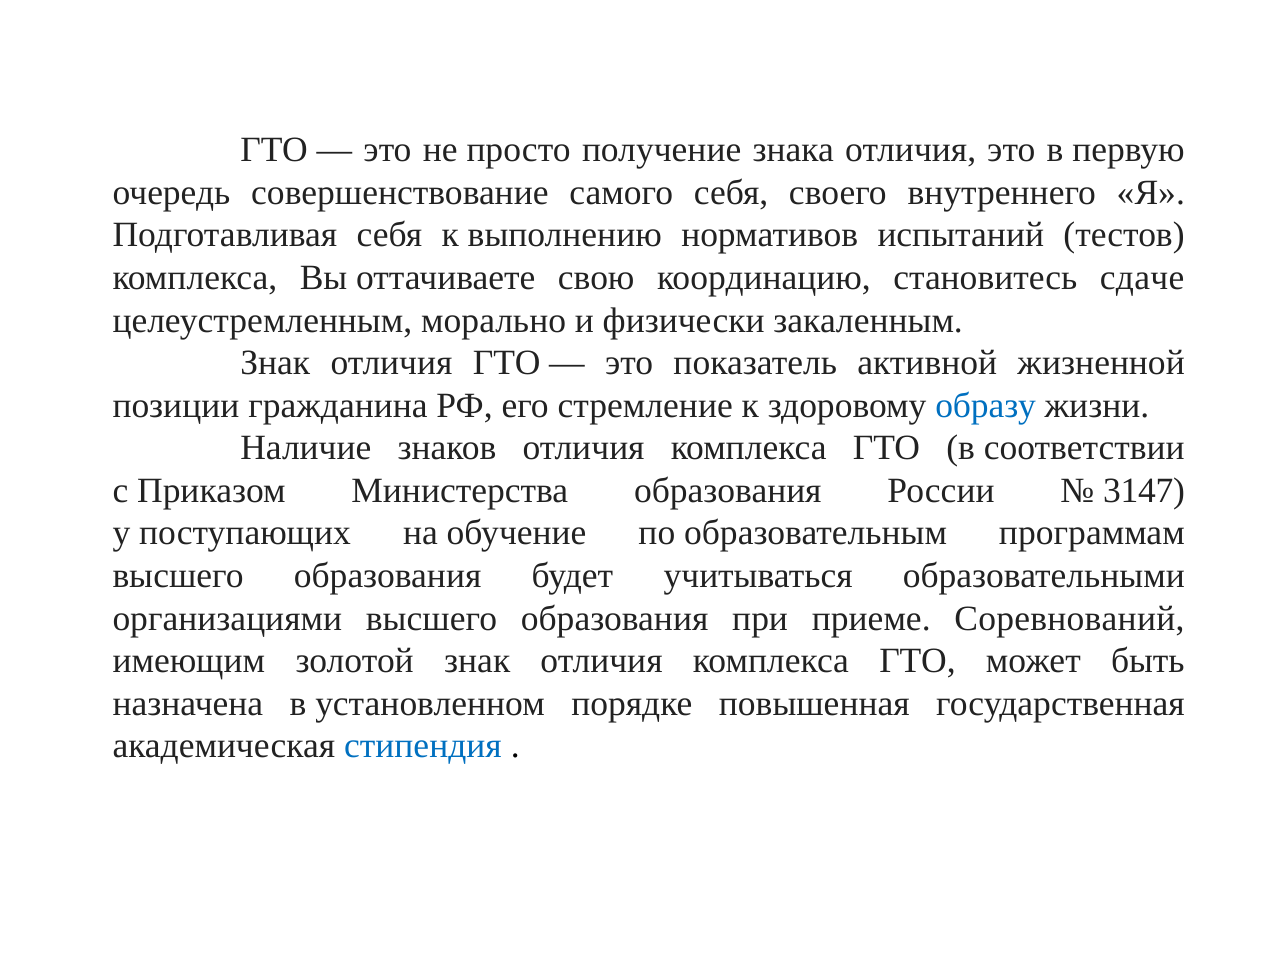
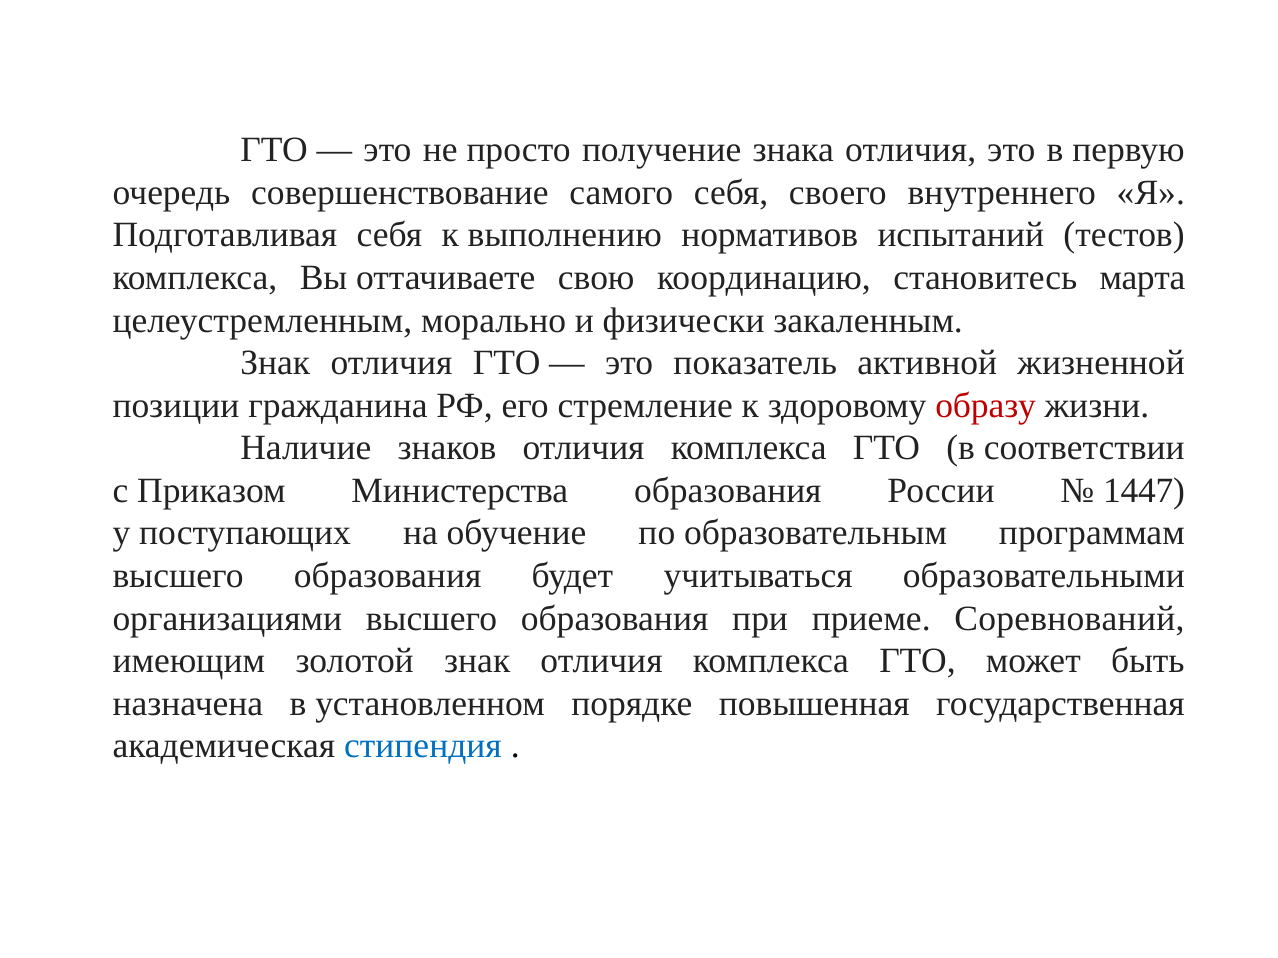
сдаче: сдаче -> марта
образу colour: blue -> red
3147: 3147 -> 1447
